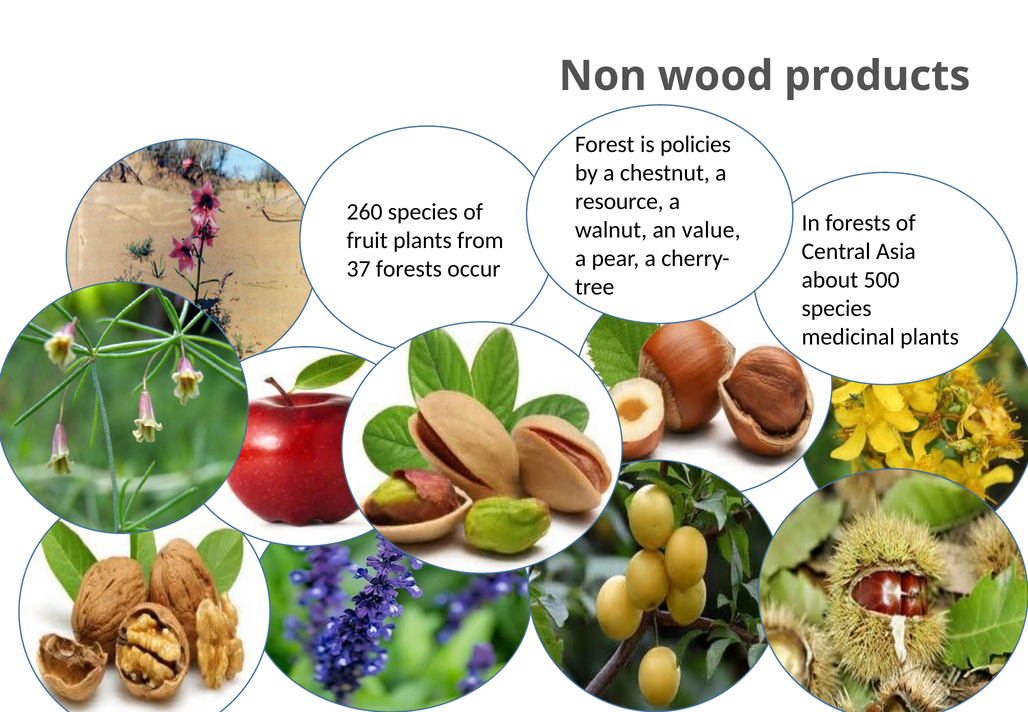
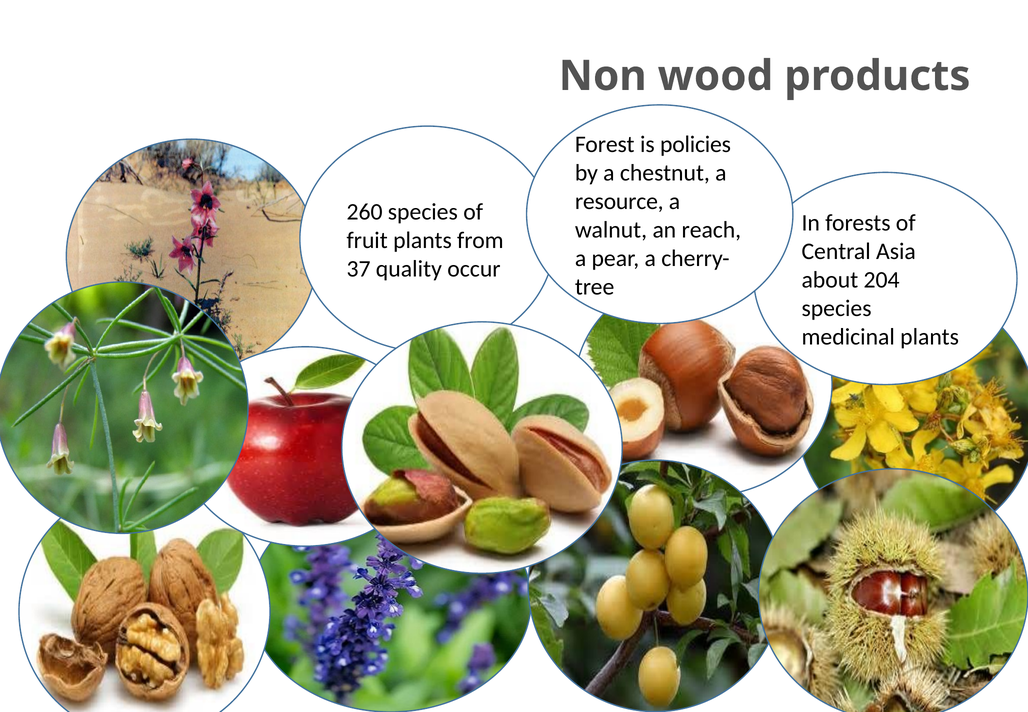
value: value -> reach
37 forests: forests -> quality
500: 500 -> 204
